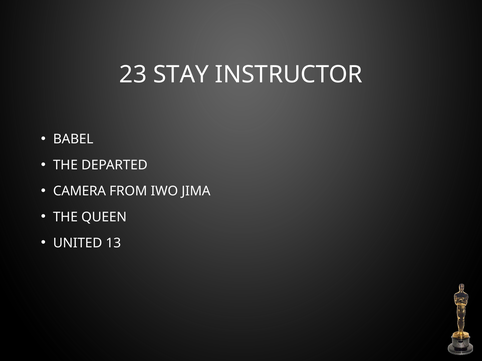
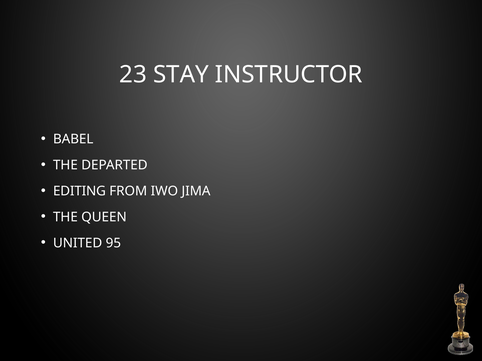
CAMERA: CAMERA -> EDITING
13: 13 -> 95
